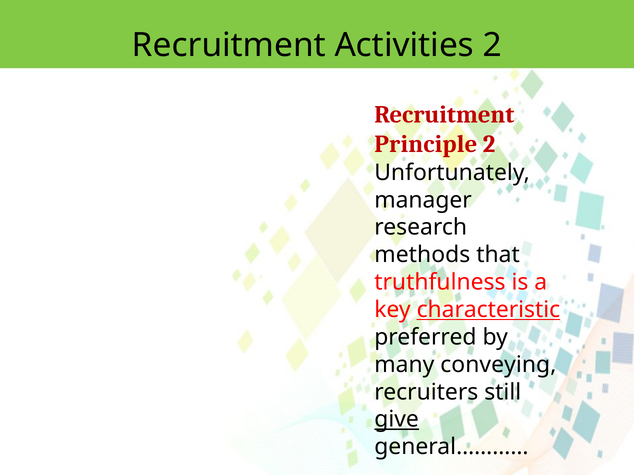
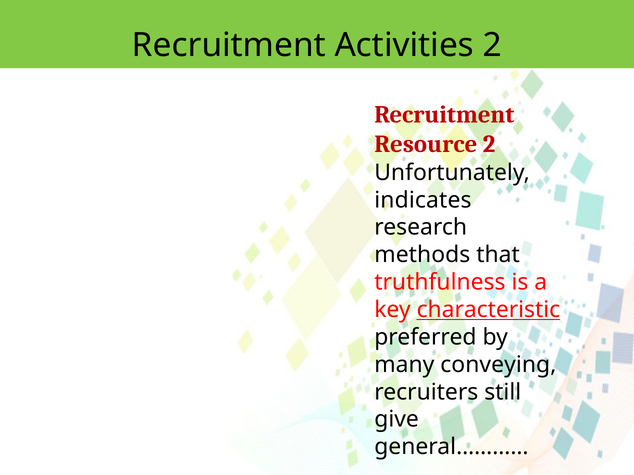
Principle: Principle -> Resource
manager: manager -> indicates
give underline: present -> none
